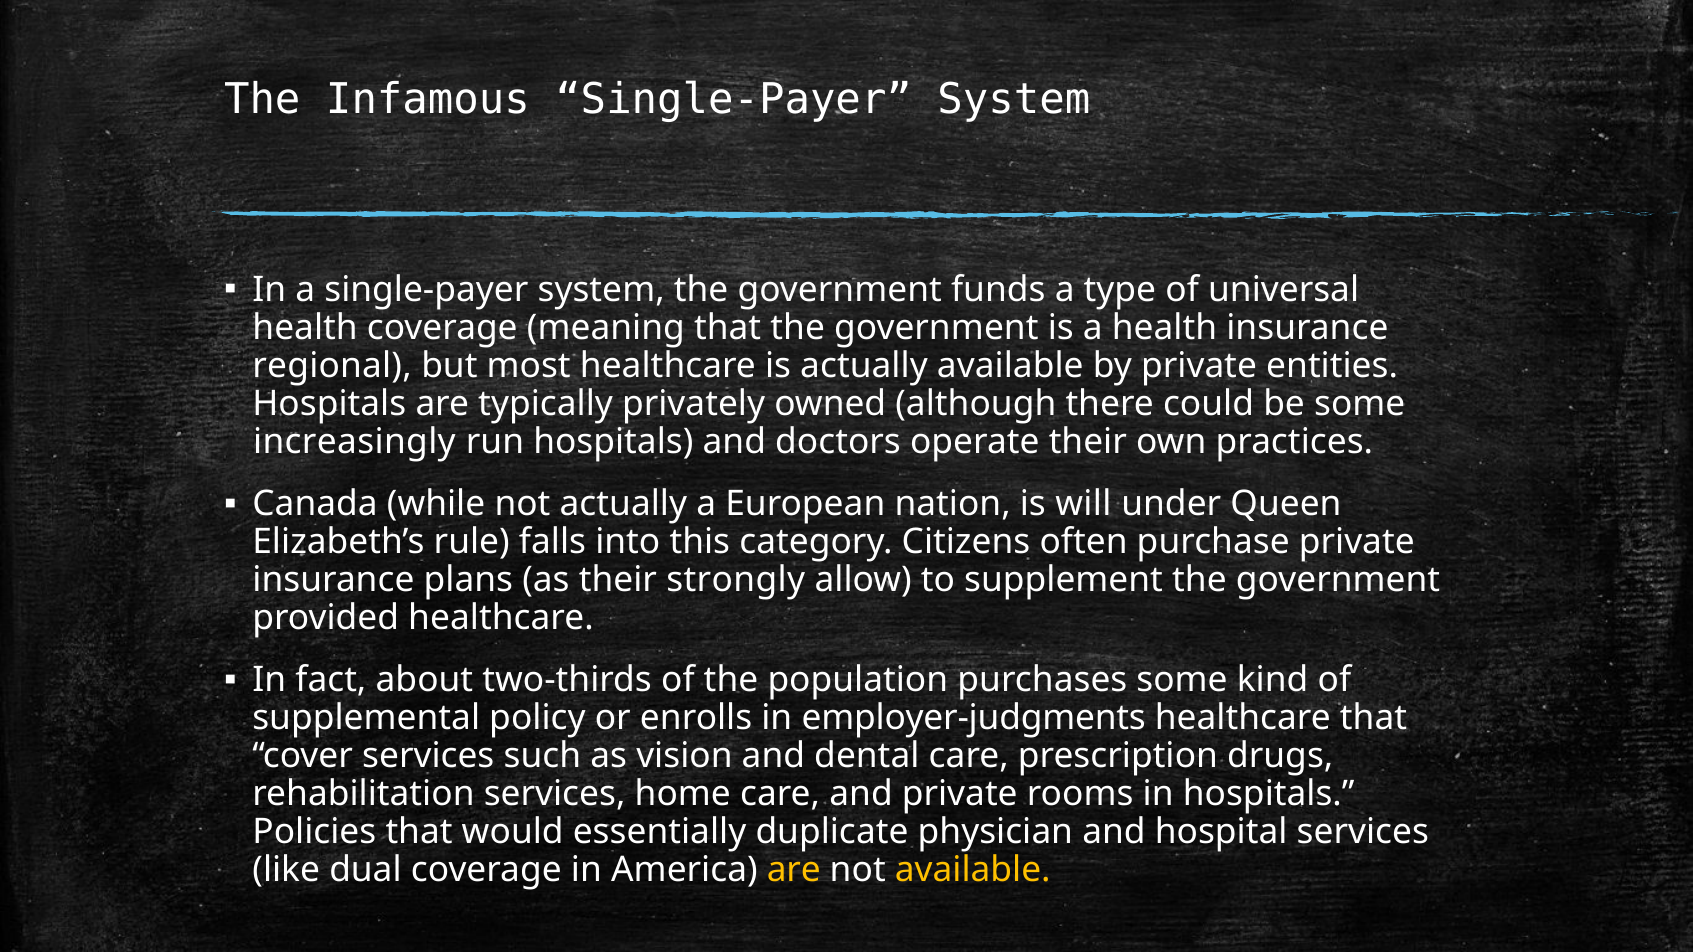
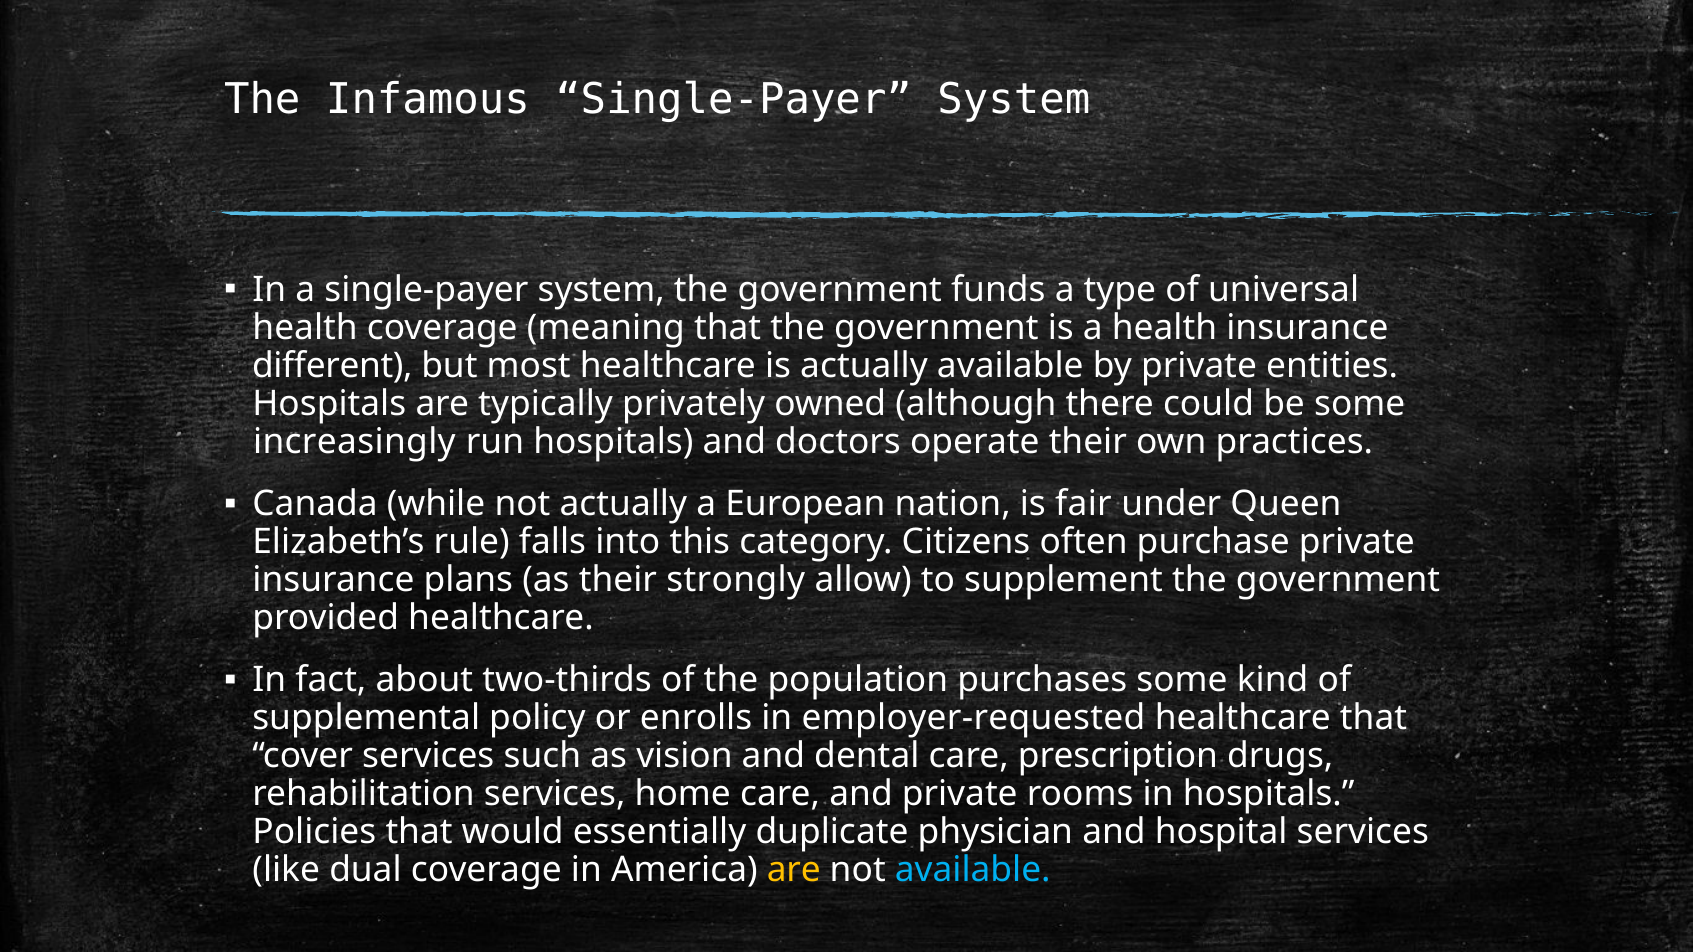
regional: regional -> different
will: will -> fair
employer-judgments: employer-judgments -> employer-requested
available at (973, 871) colour: yellow -> light blue
